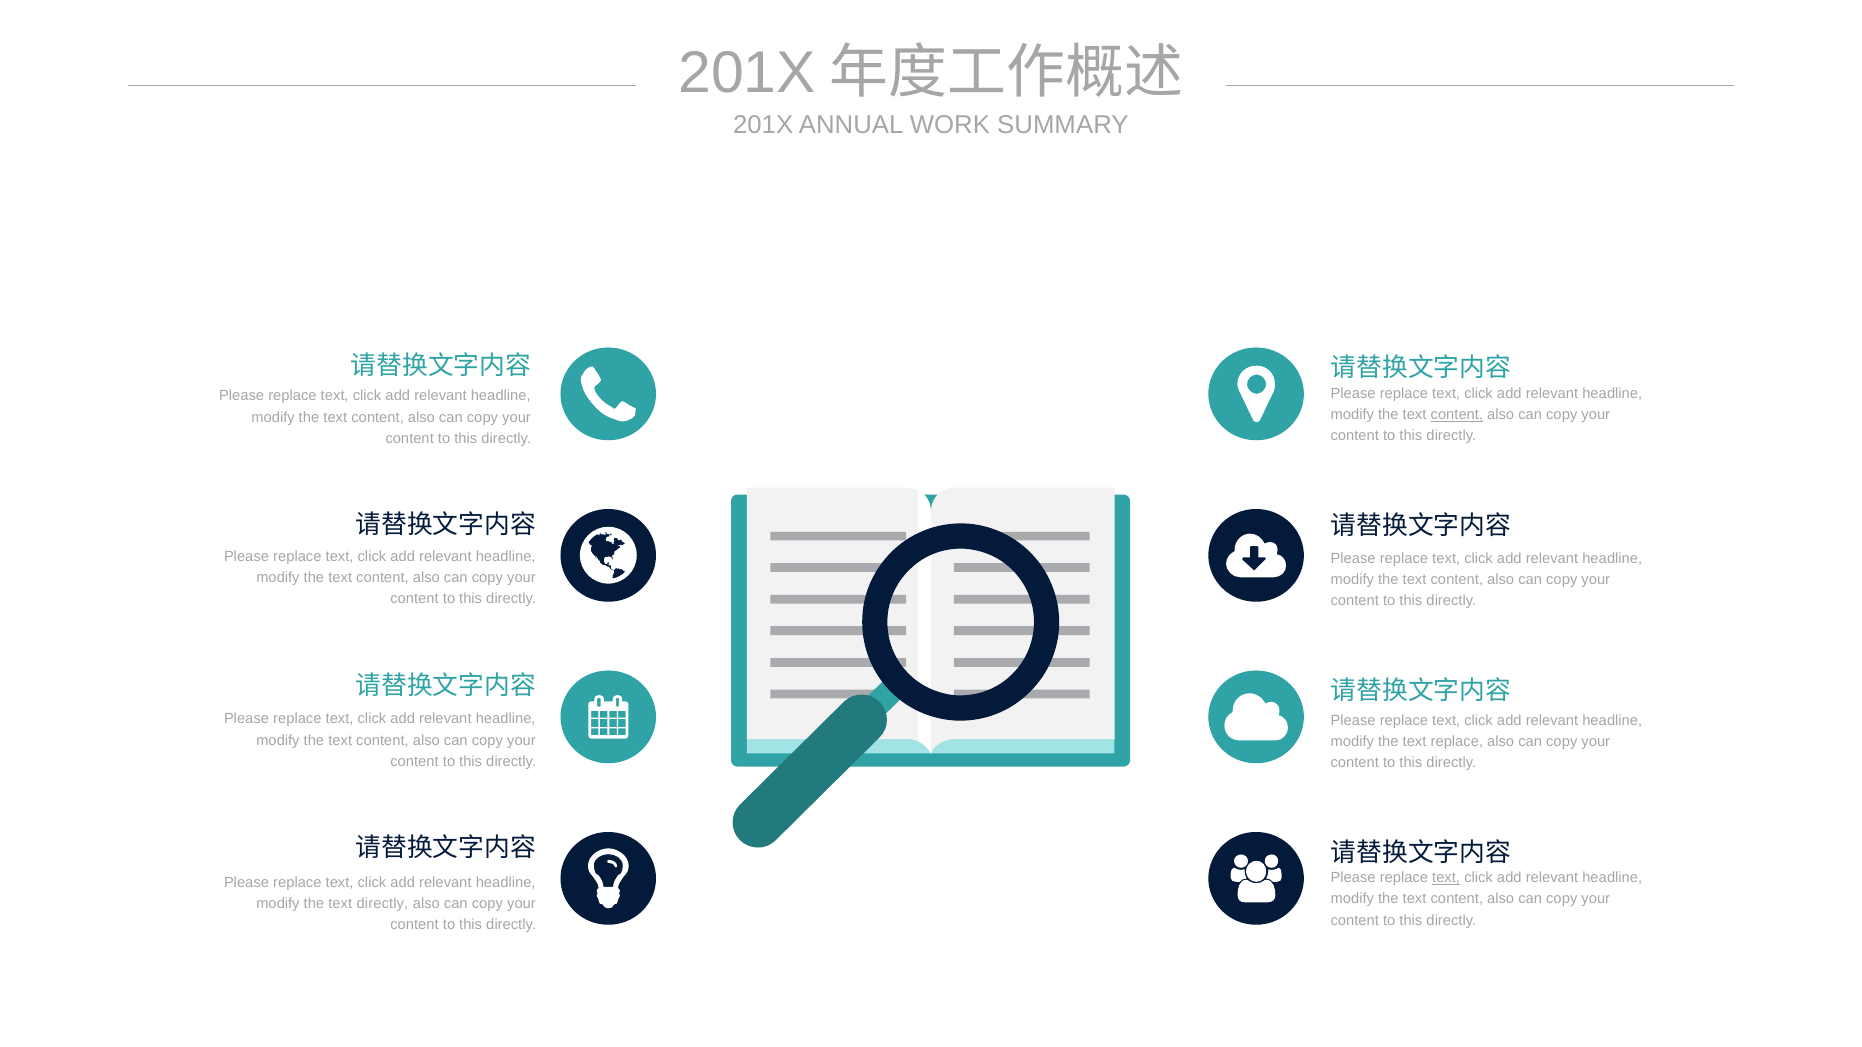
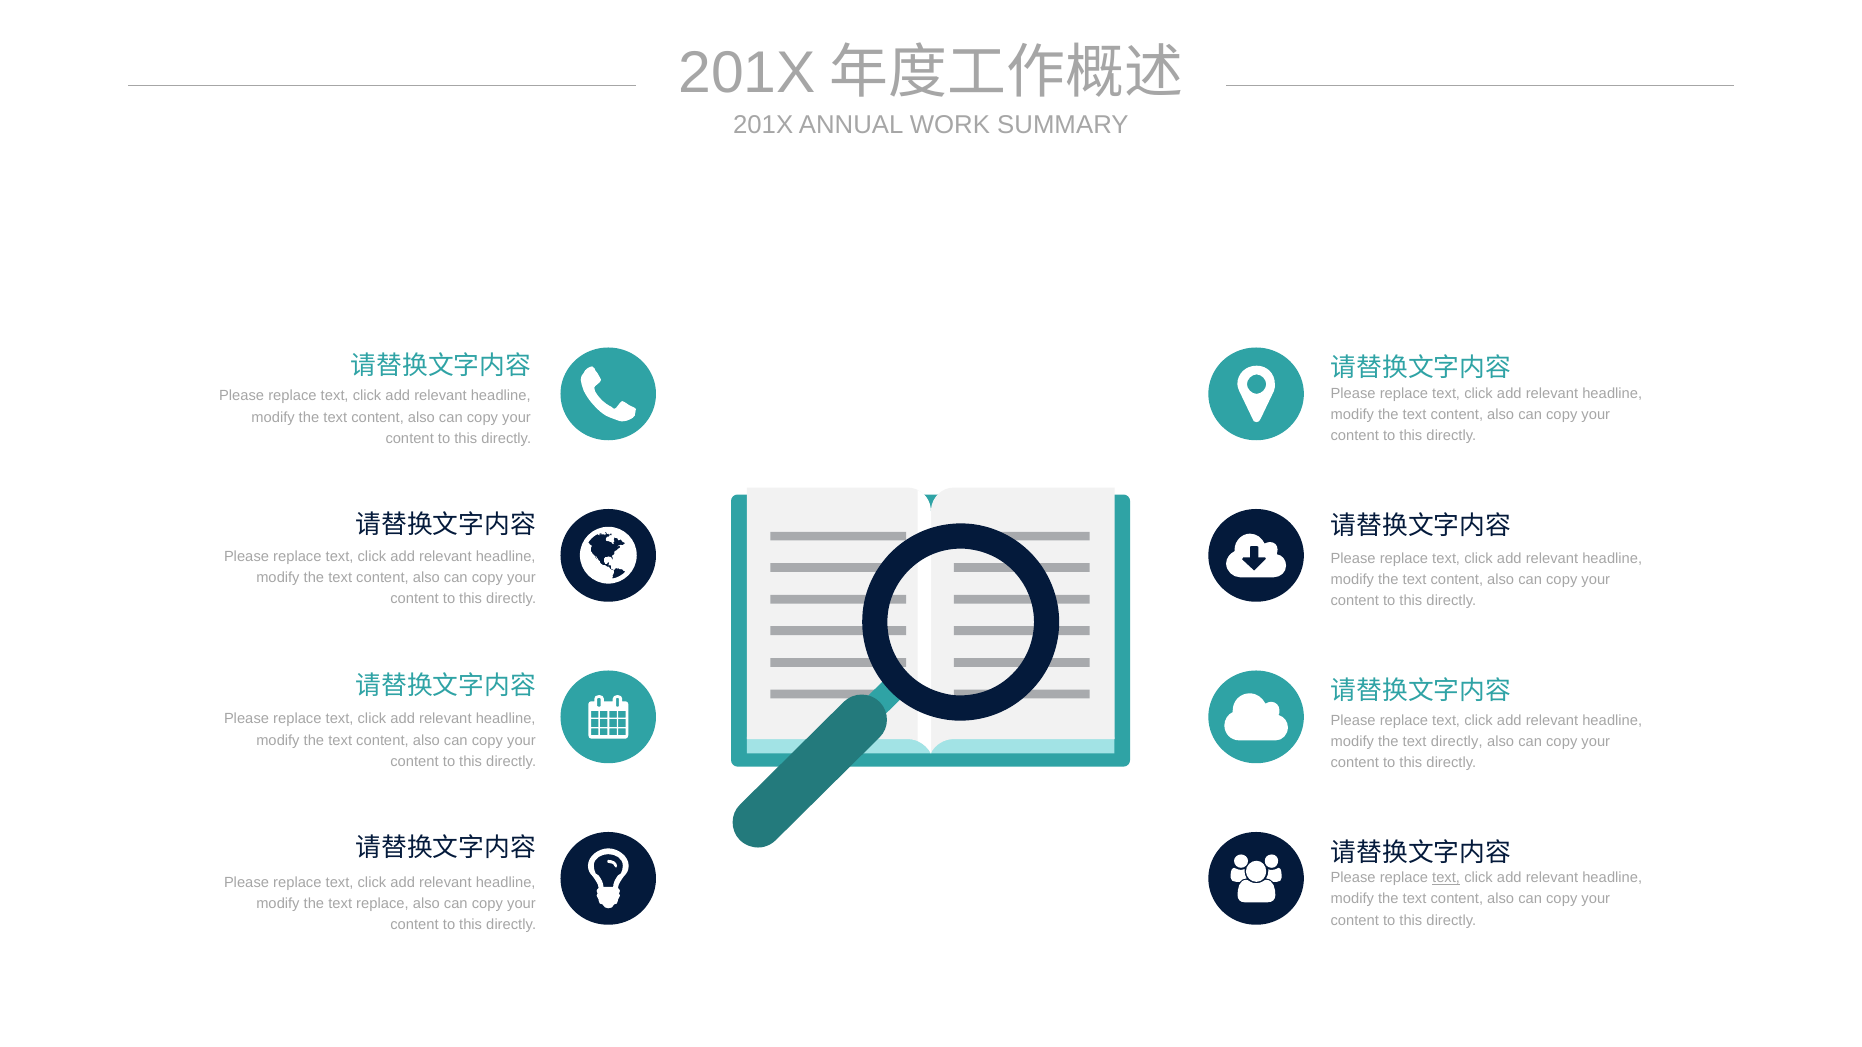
content at (1457, 415) underline: present -> none
text replace: replace -> directly
text directly: directly -> replace
